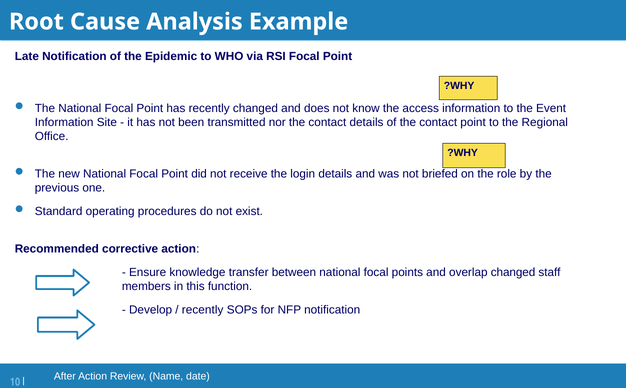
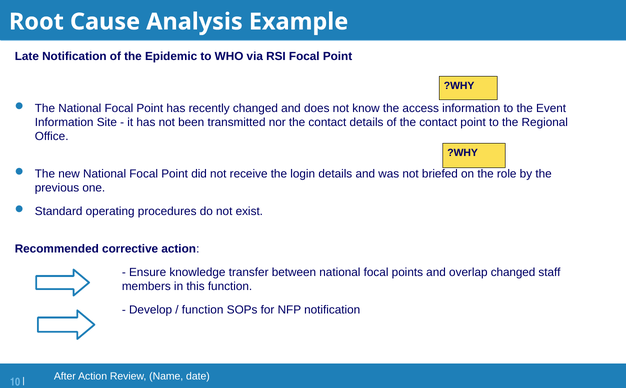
recently at (203, 310): recently -> function
